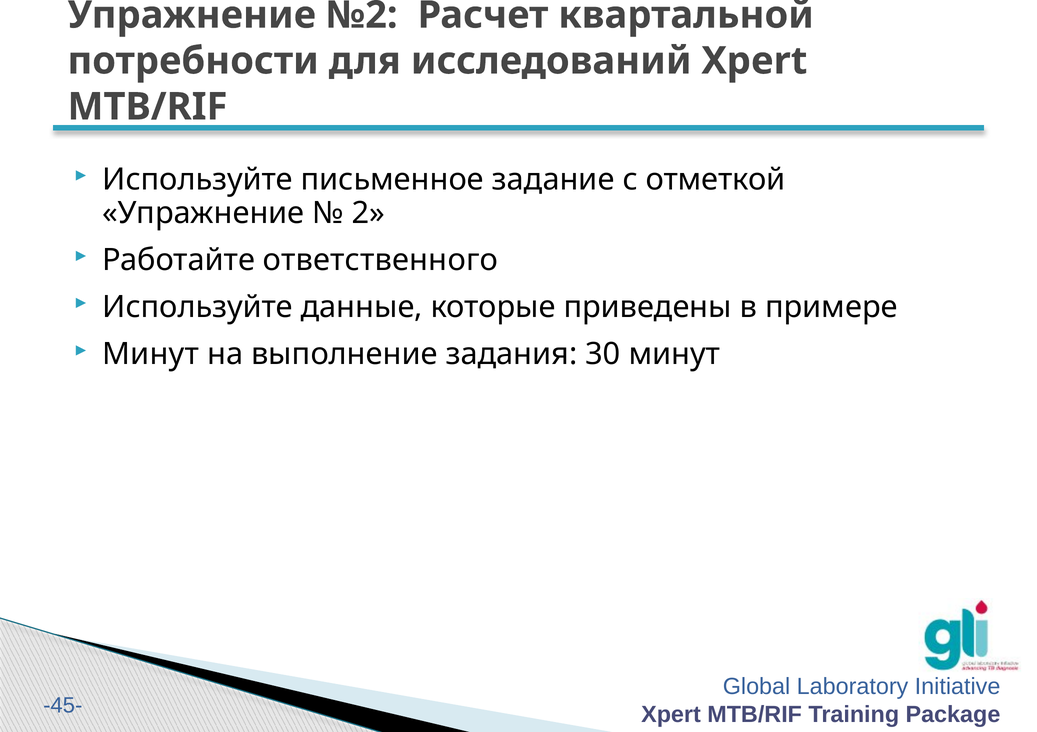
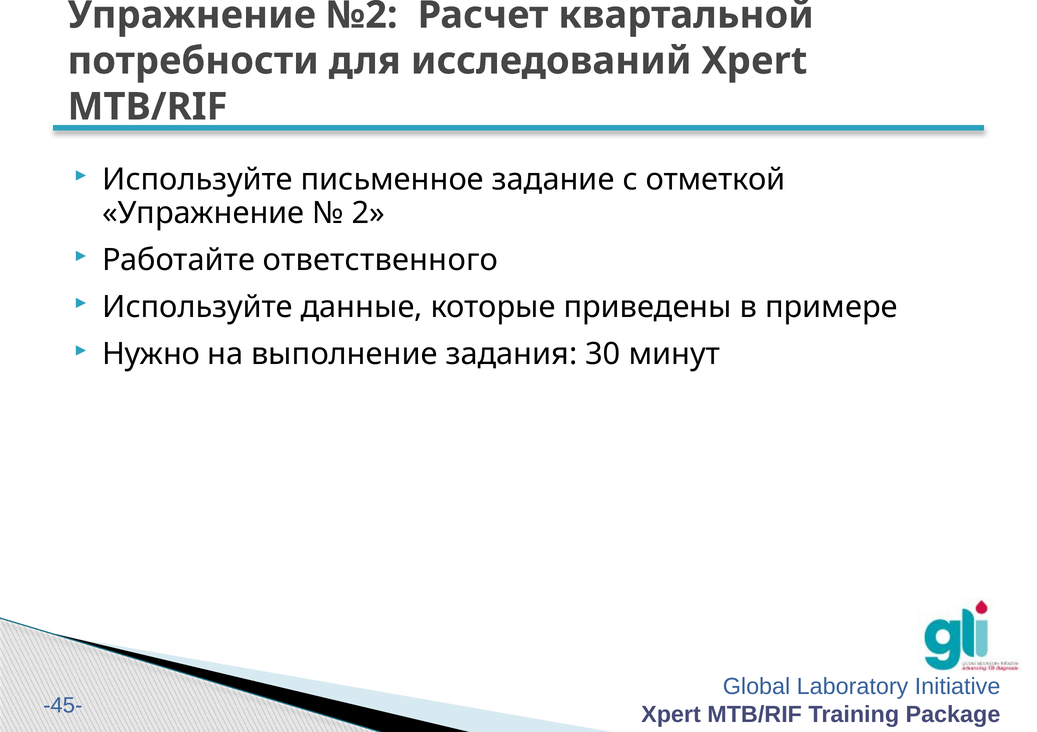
Минут at (151, 354): Минут -> Нужно
